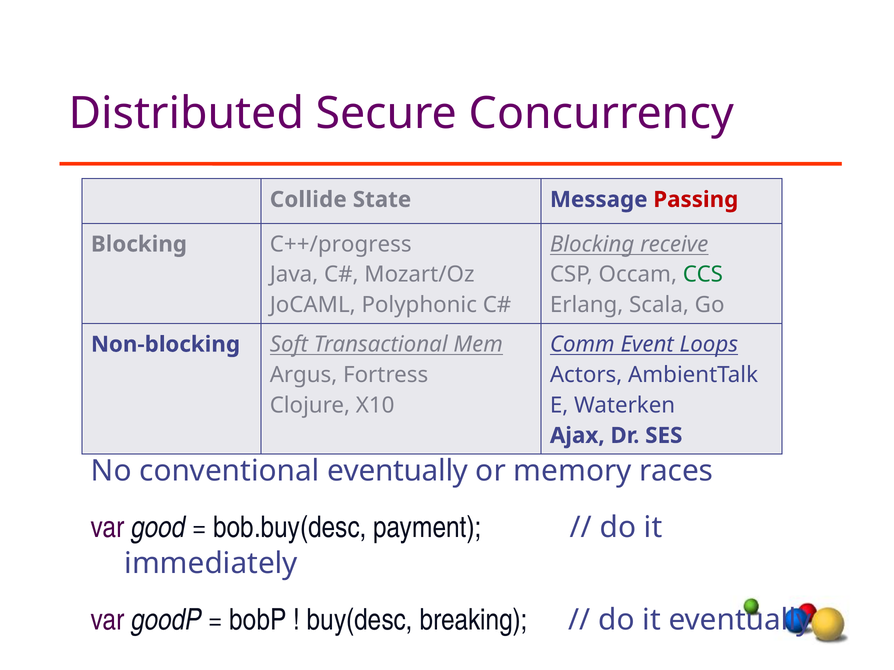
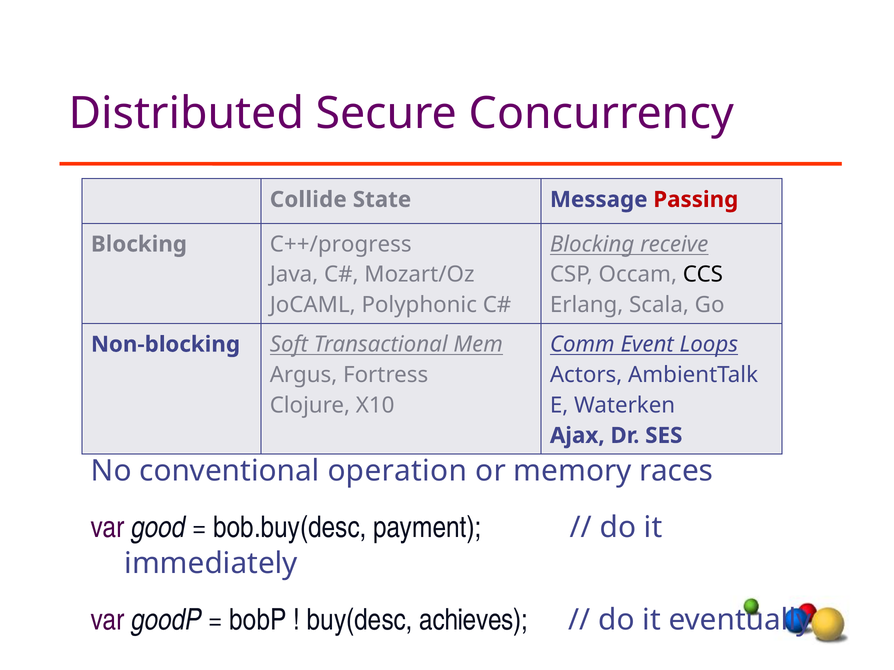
CCS colour: green -> black
conventional eventually: eventually -> operation
breaking: breaking -> achieves
